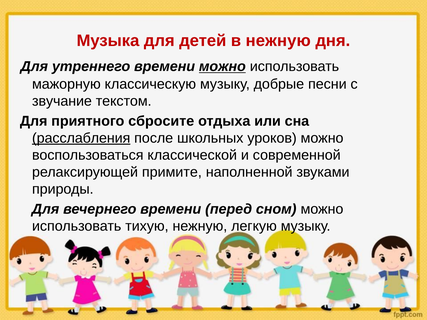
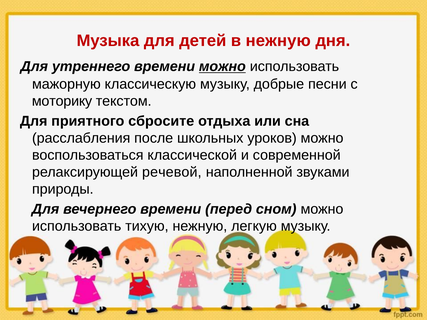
звучание: звучание -> моторику
расслабления underline: present -> none
примите: примите -> речевой
